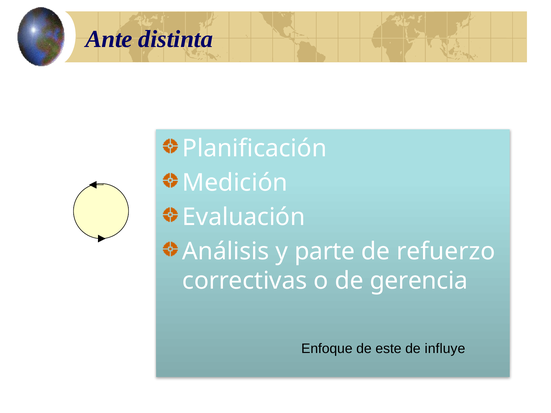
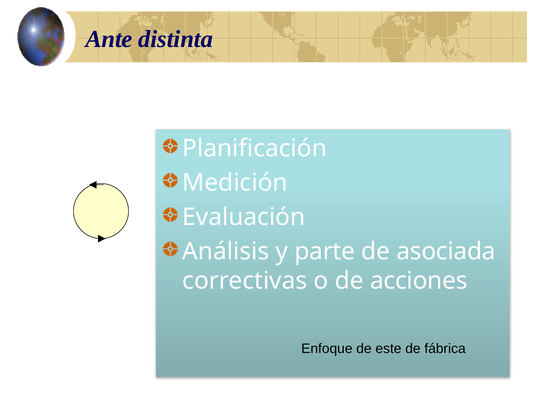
refuerzo: refuerzo -> asociada
gerencia: gerencia -> acciones
influye: influye -> fábrica
